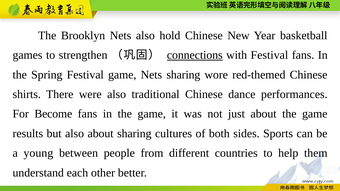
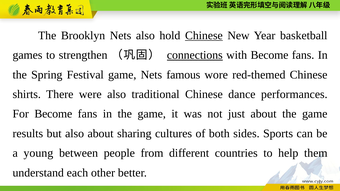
Chinese at (204, 36) underline: none -> present
with Festival: Festival -> Become
Nets sharing: sharing -> famous
